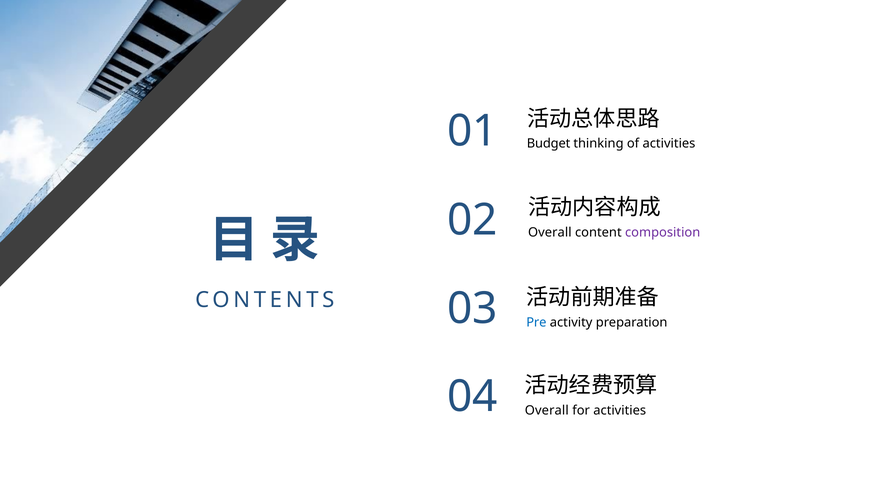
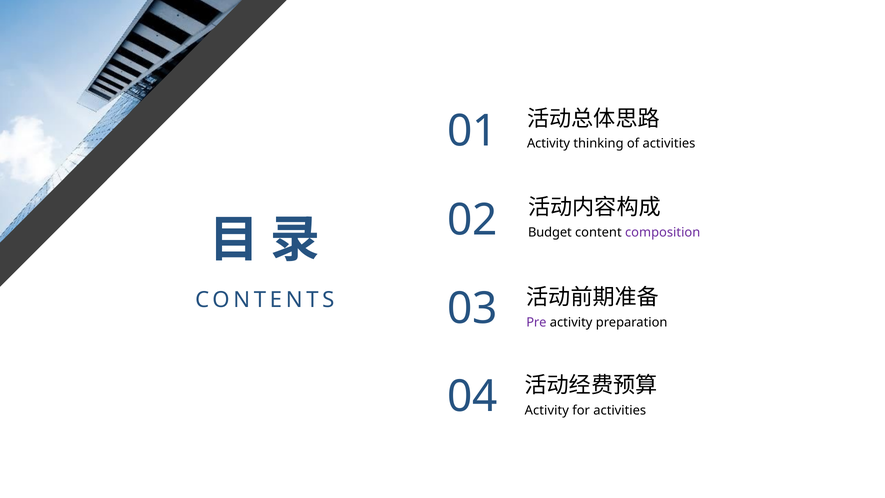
Budget at (549, 144): Budget -> Activity
Overall at (550, 233): Overall -> Budget
Pre colour: blue -> purple
Overall at (547, 411): Overall -> Activity
